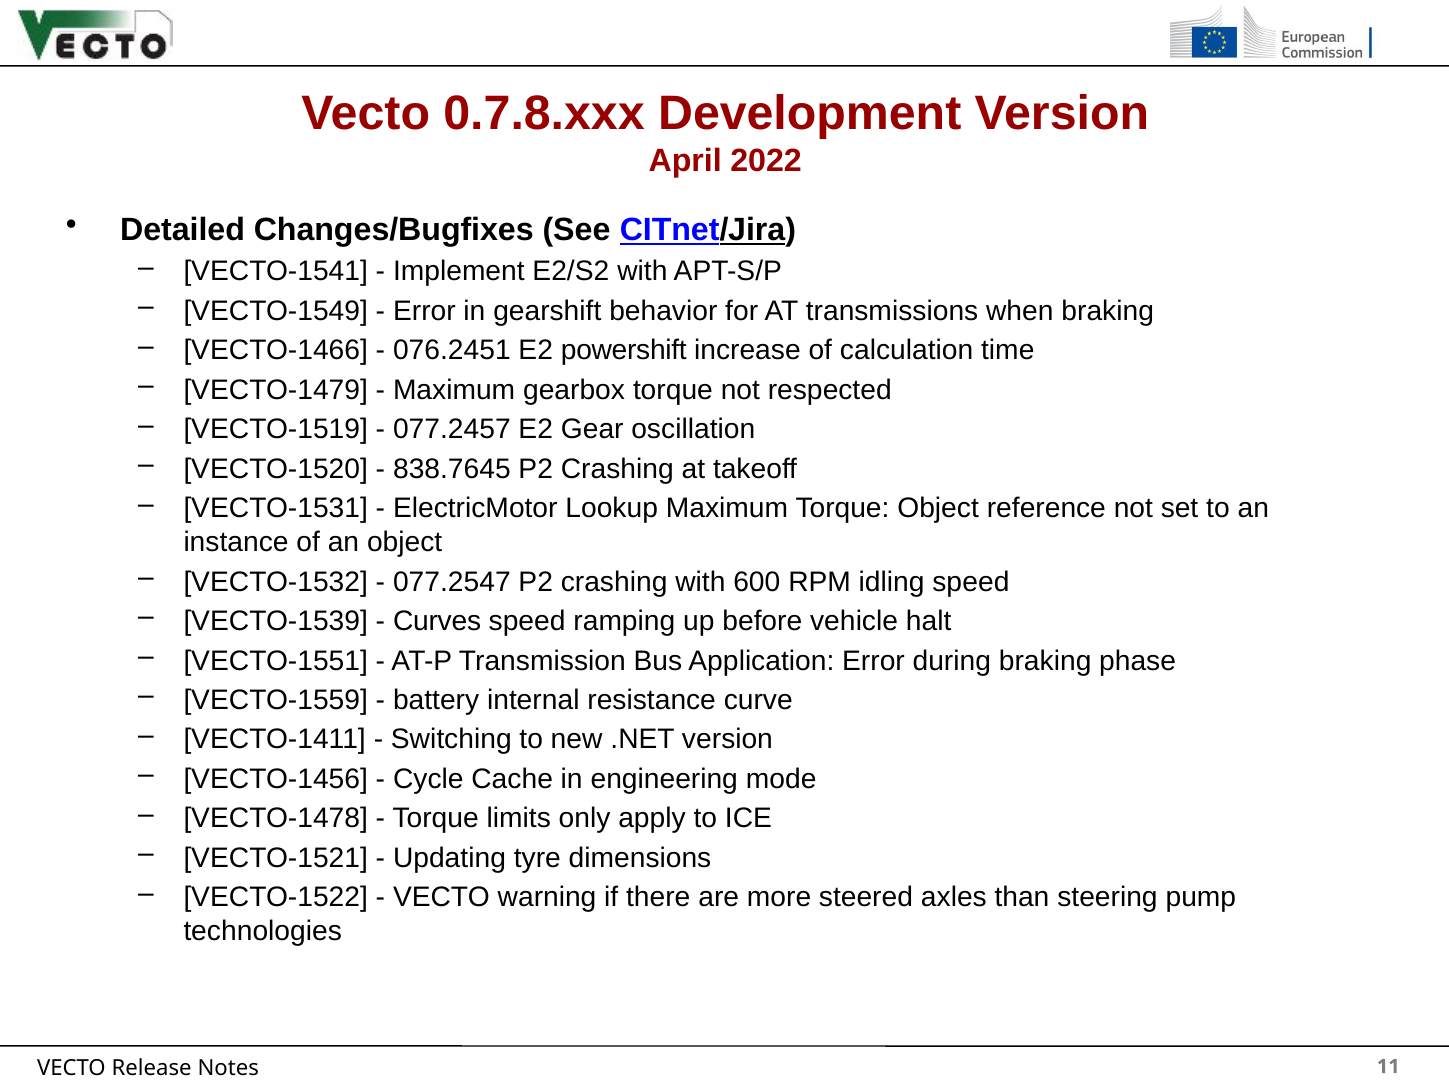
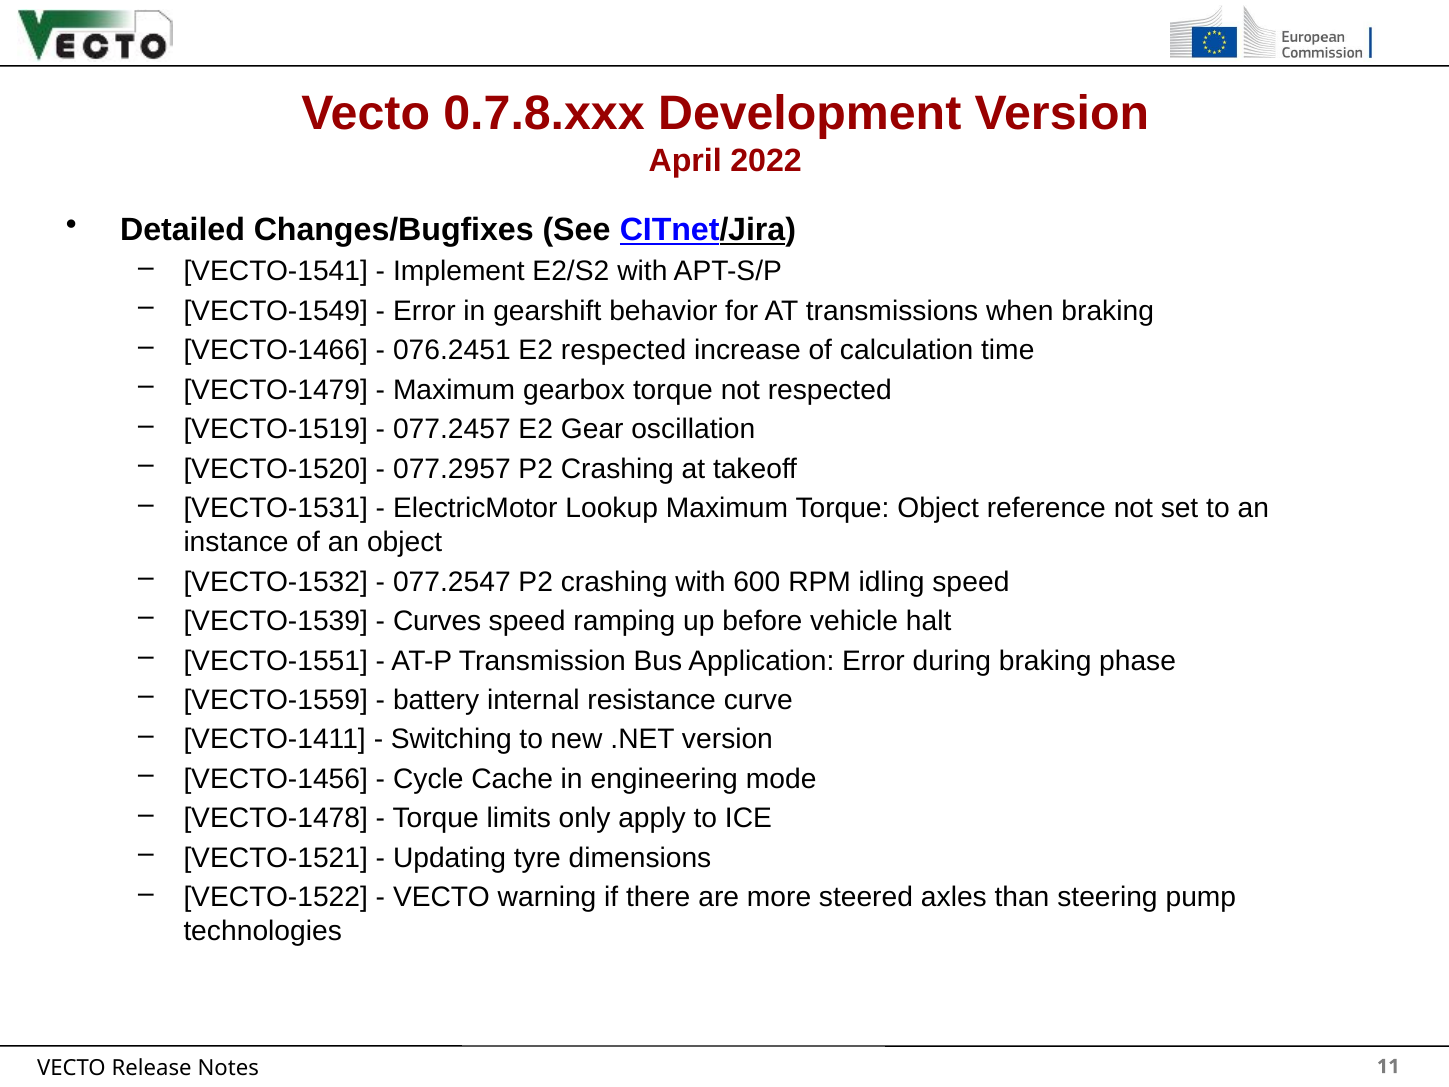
E2 powershift: powershift -> respected
838.7645: 838.7645 -> 077.2957
